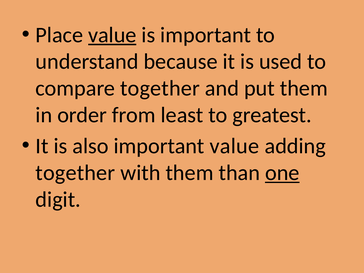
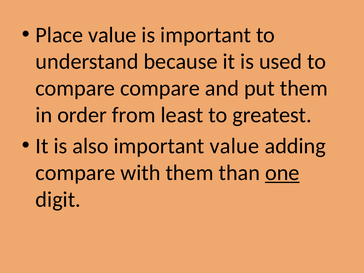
value at (112, 35) underline: present -> none
compare together: together -> compare
together at (75, 173): together -> compare
